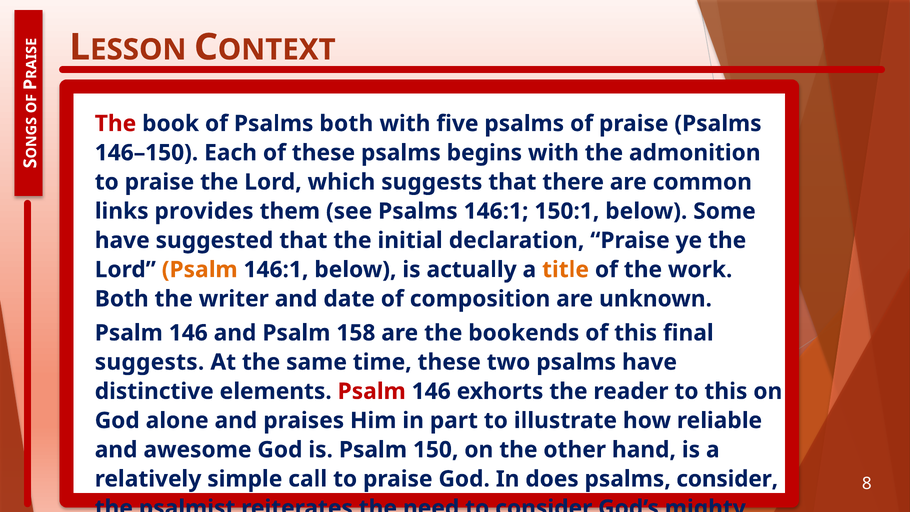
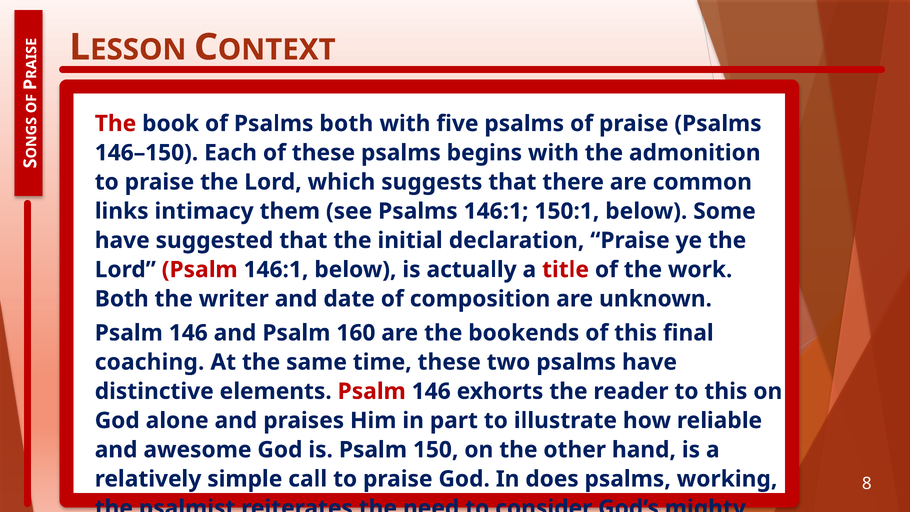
provides: provides -> intimacy
Psalm at (200, 270) colour: orange -> red
title colour: orange -> red
158: 158 -> 160
suggests at (150, 362): suggests -> coaching
psalms consider: consider -> working
